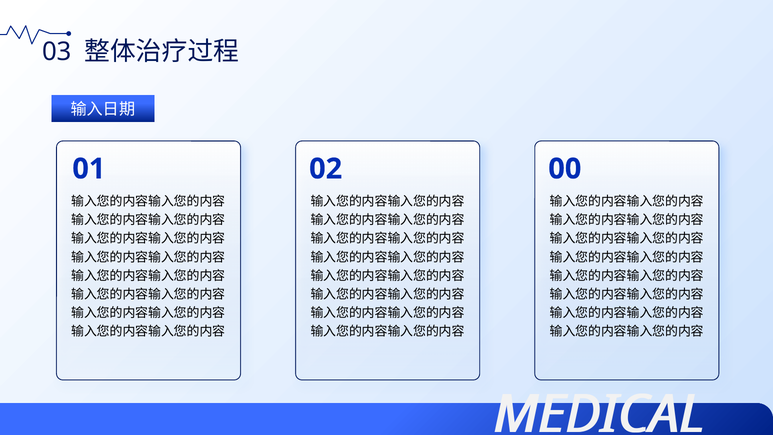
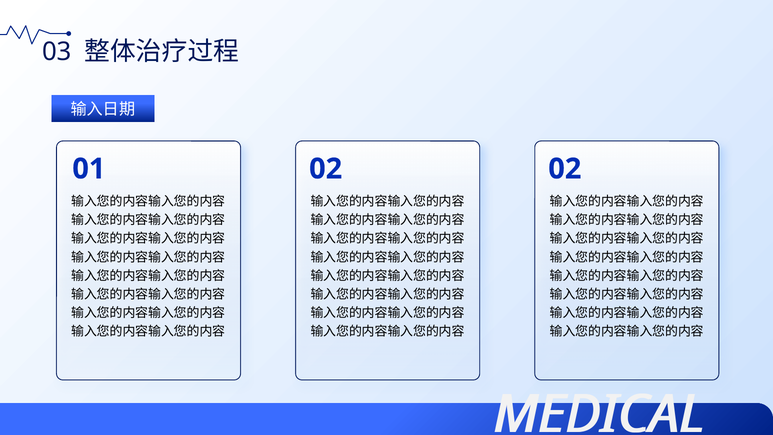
02 00: 00 -> 02
